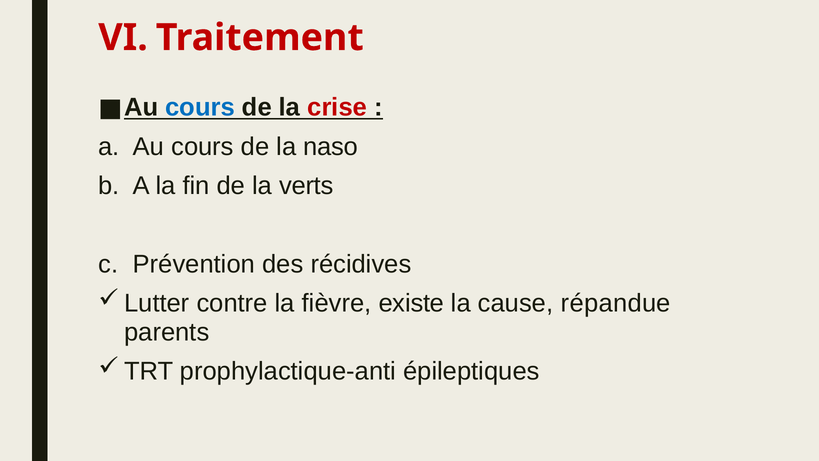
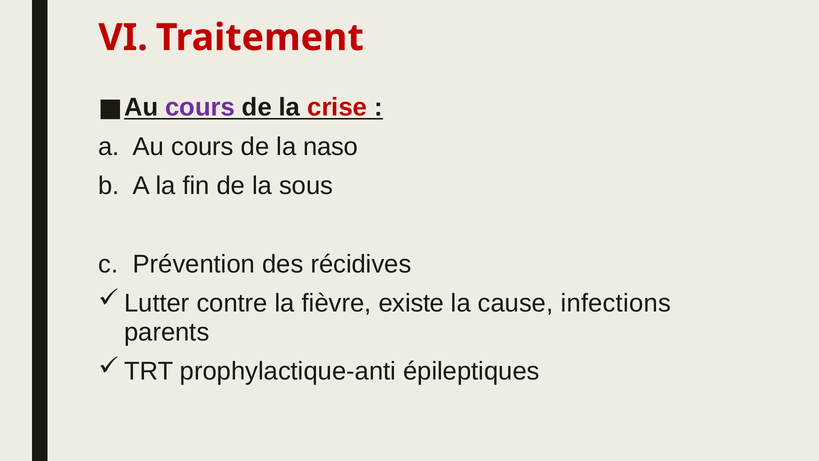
cours at (200, 107) colour: blue -> purple
verts: verts -> sous
répandue: répandue -> infections
